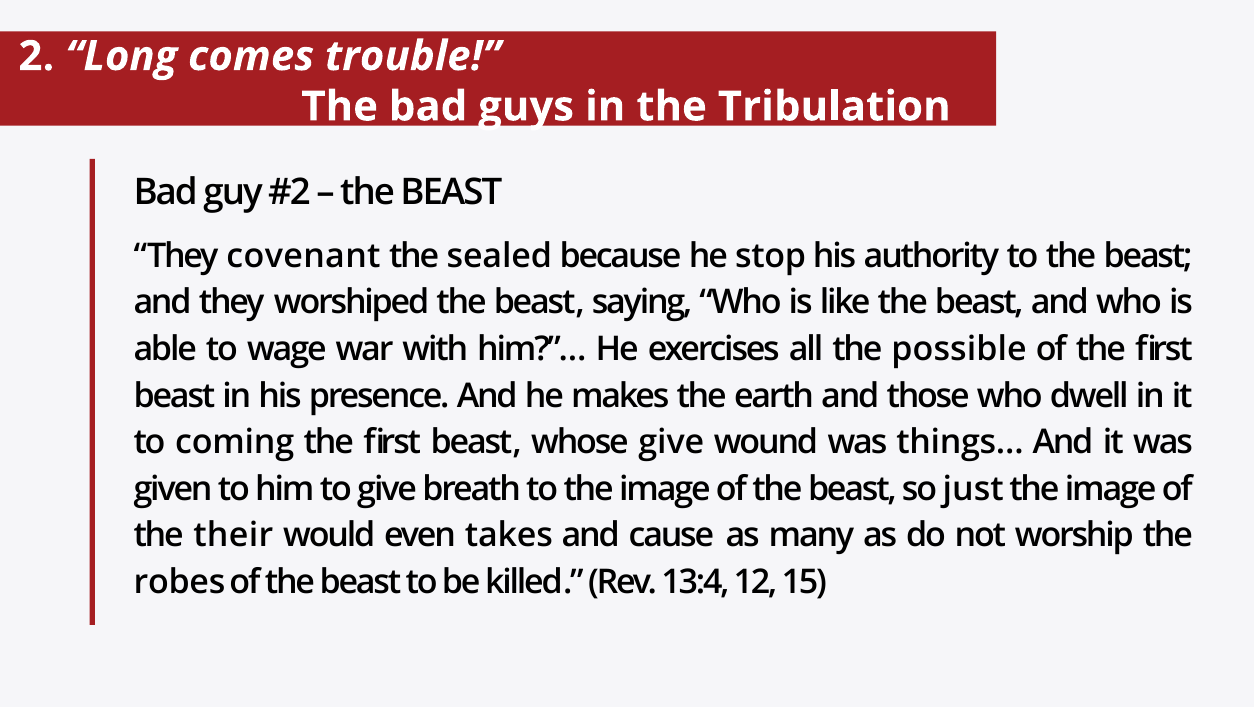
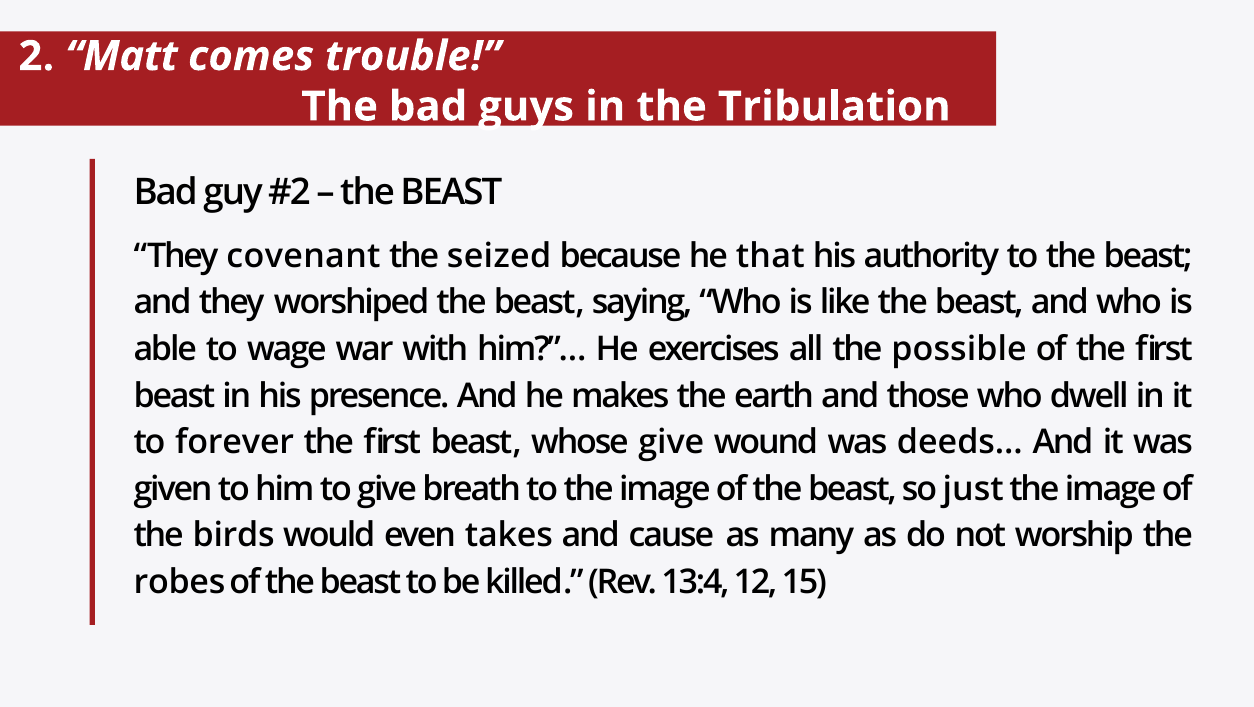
Long: Long -> Matt
sealed: sealed -> seized
stop: stop -> that
coming: coming -> forever
things…: things… -> deeds…
their: their -> birds
